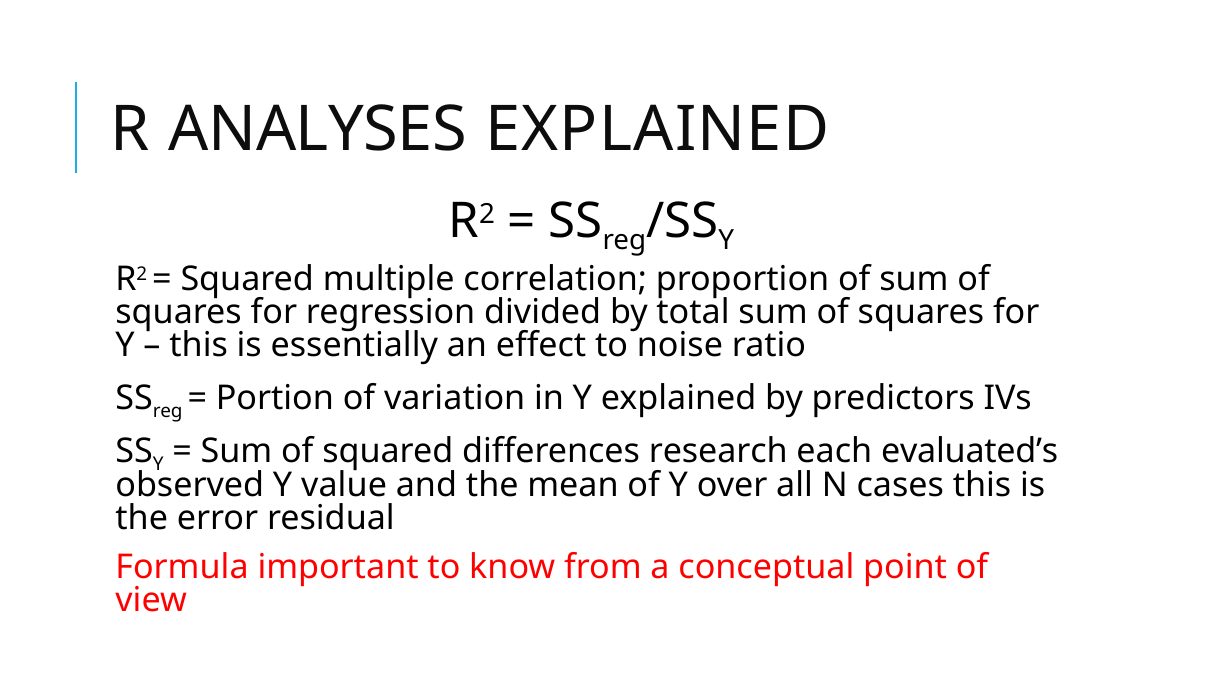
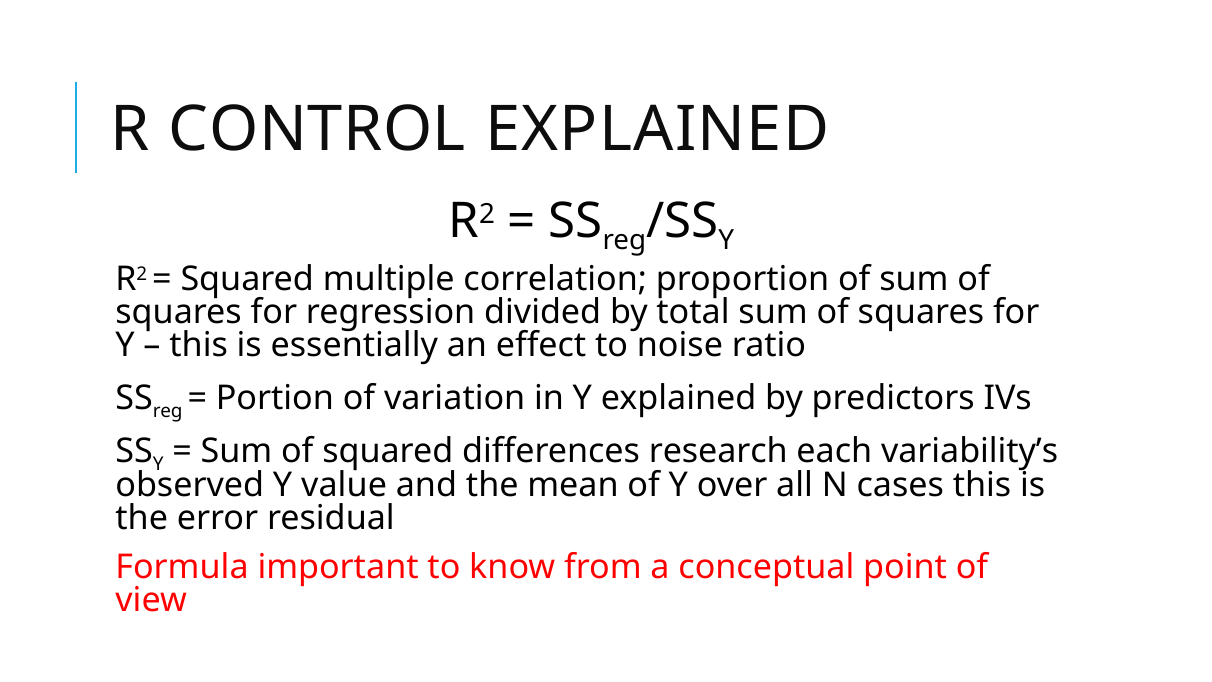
ANALYSES: ANALYSES -> CONTROL
evaluated’s: evaluated’s -> variability’s
